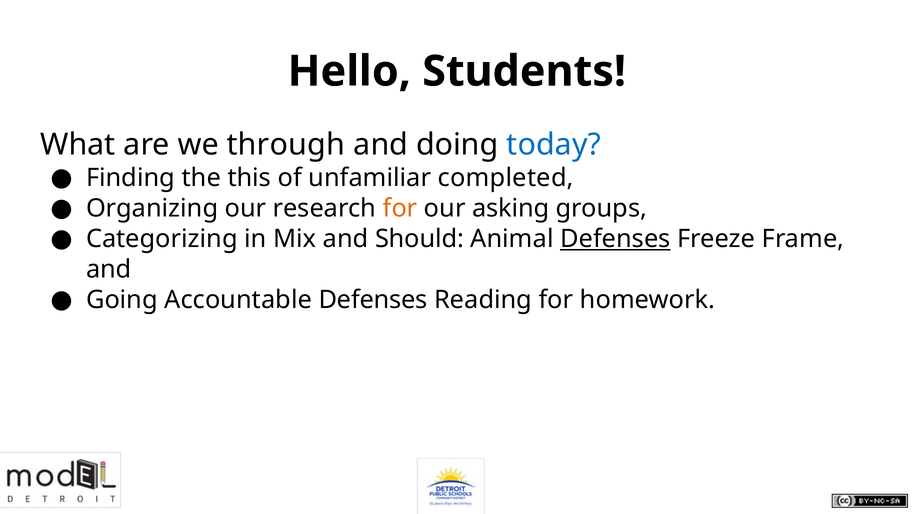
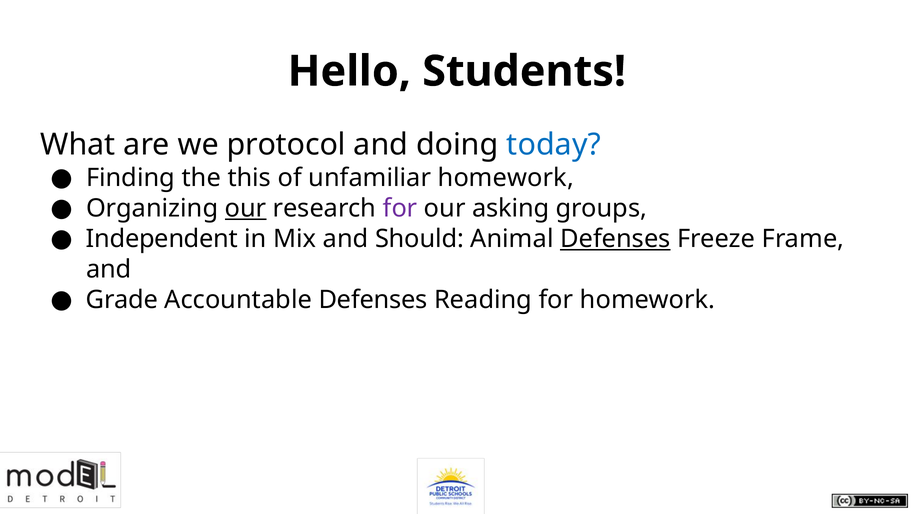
through: through -> protocol
unfamiliar completed: completed -> homework
our at (246, 208) underline: none -> present
for at (400, 208) colour: orange -> purple
Categorizing: Categorizing -> Independent
Going: Going -> Grade
